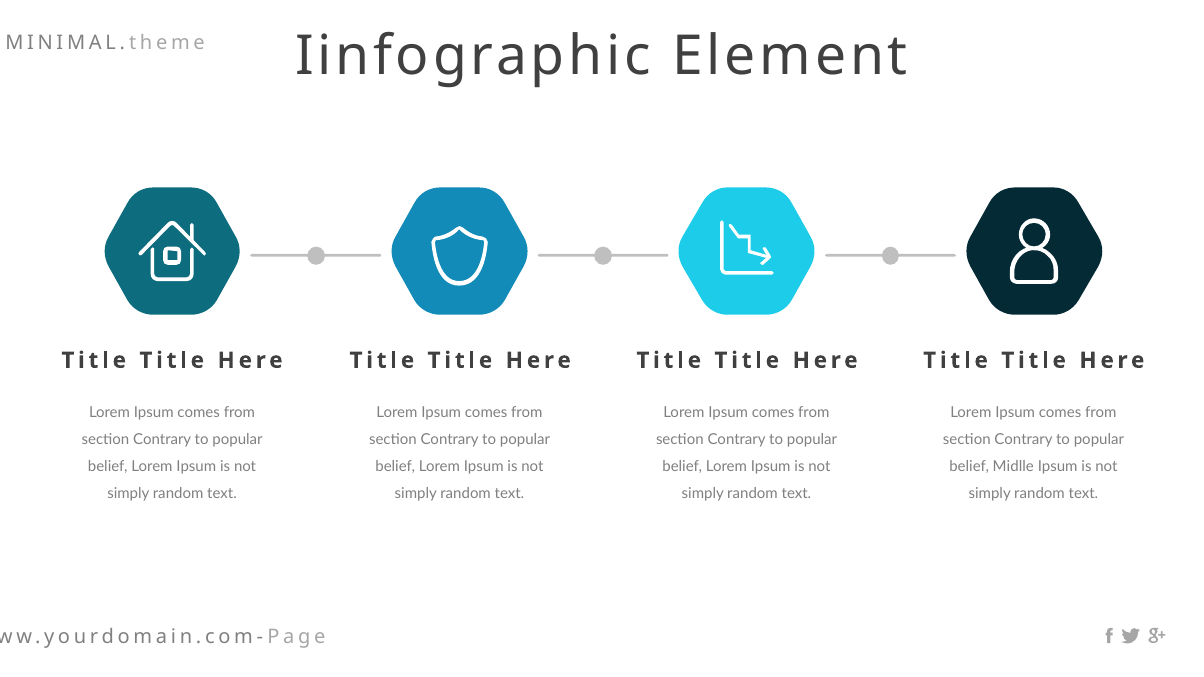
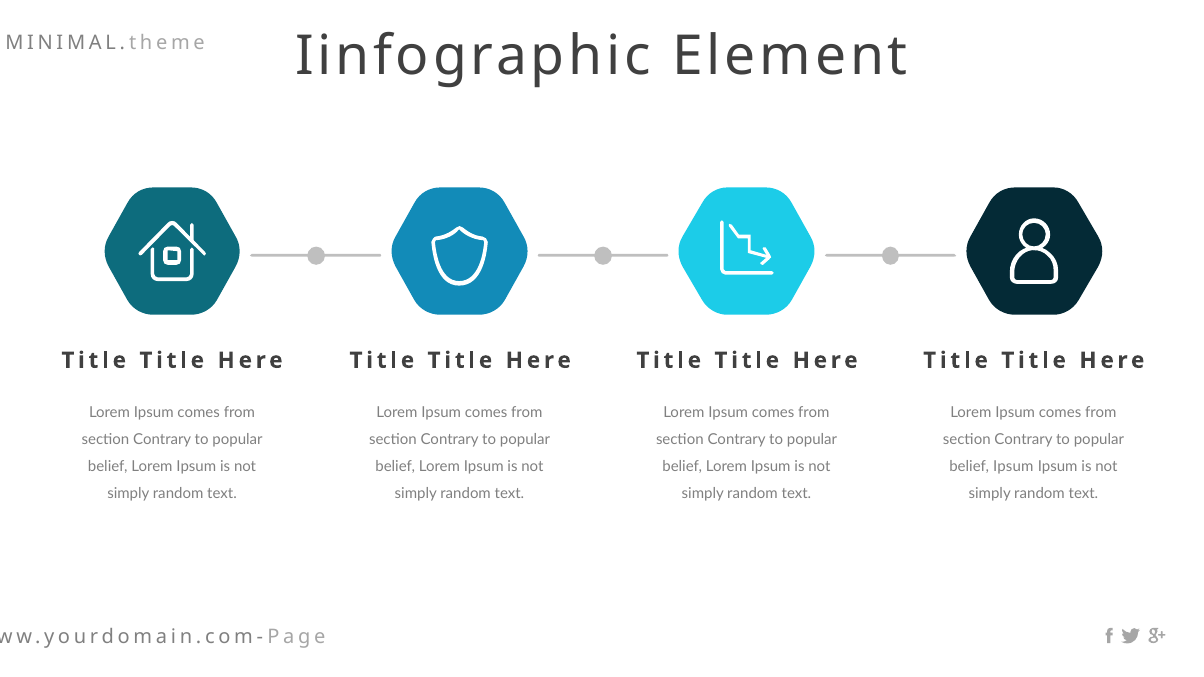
belief Midlle: Midlle -> Ipsum
